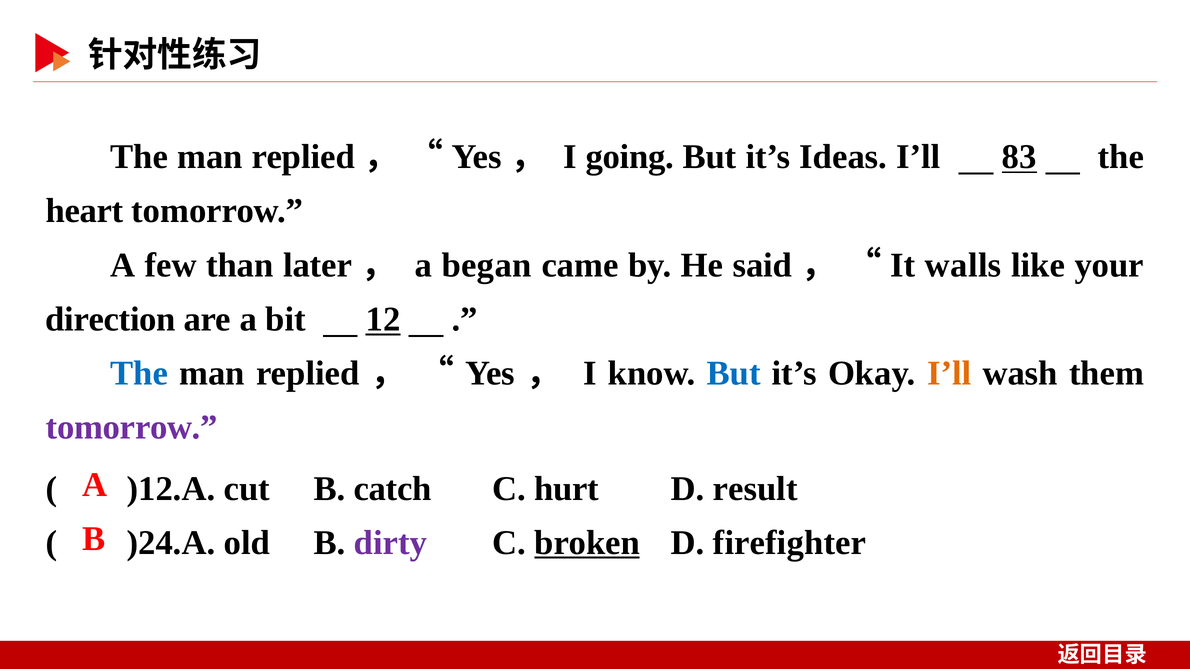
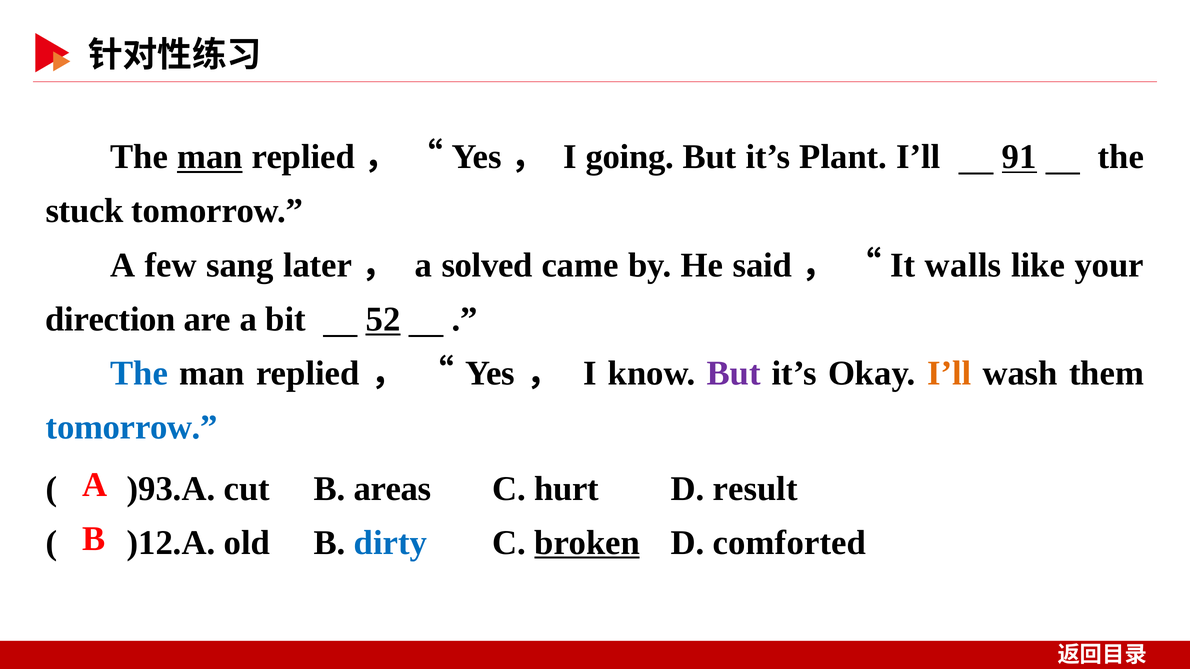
man at (210, 157) underline: none -> present
Ideas: Ideas -> Plant
83: 83 -> 91
heart: heart -> stuck
than: than -> sang
began: began -> solved
12: 12 -> 52
But at (734, 374) colour: blue -> purple
tomorrow at (132, 428) colour: purple -> blue
)12.A: )12.A -> )93.A
catch: catch -> areas
)24.A: )24.A -> )12.A
dirty colour: purple -> blue
firefighter: firefighter -> comforted
